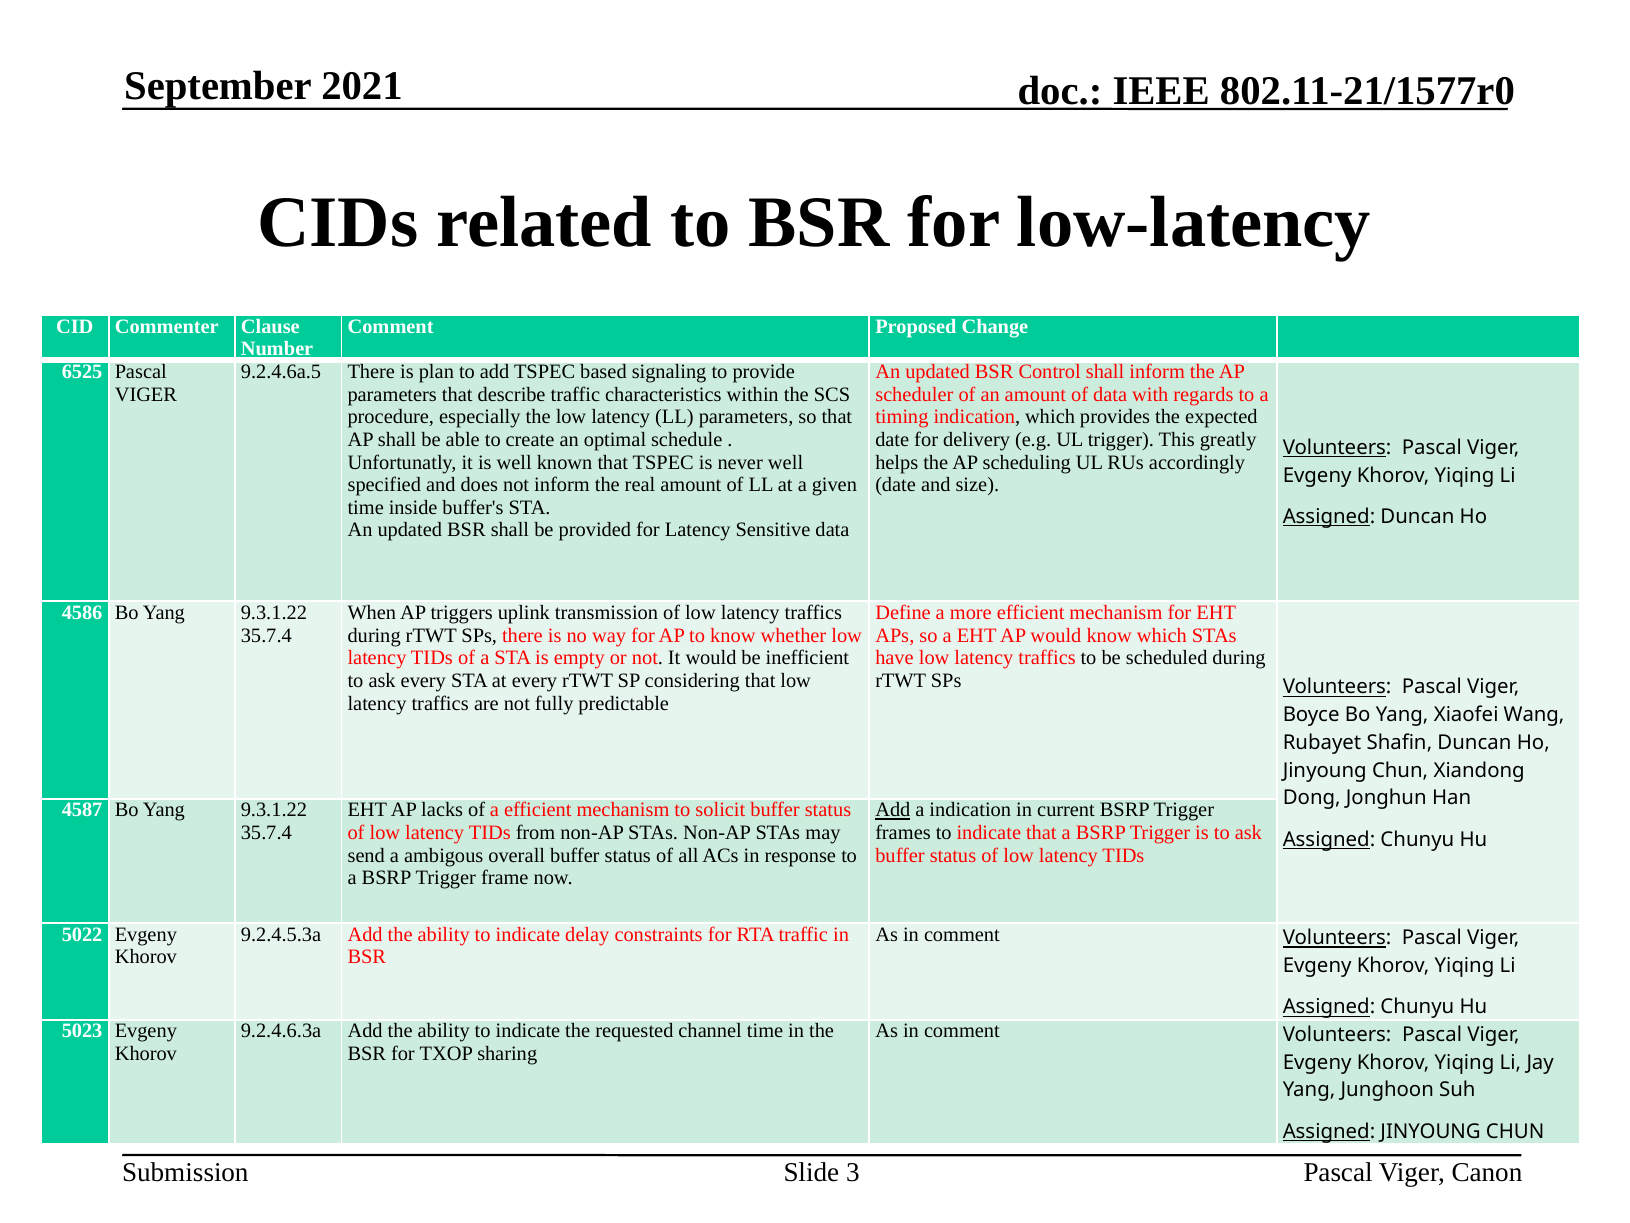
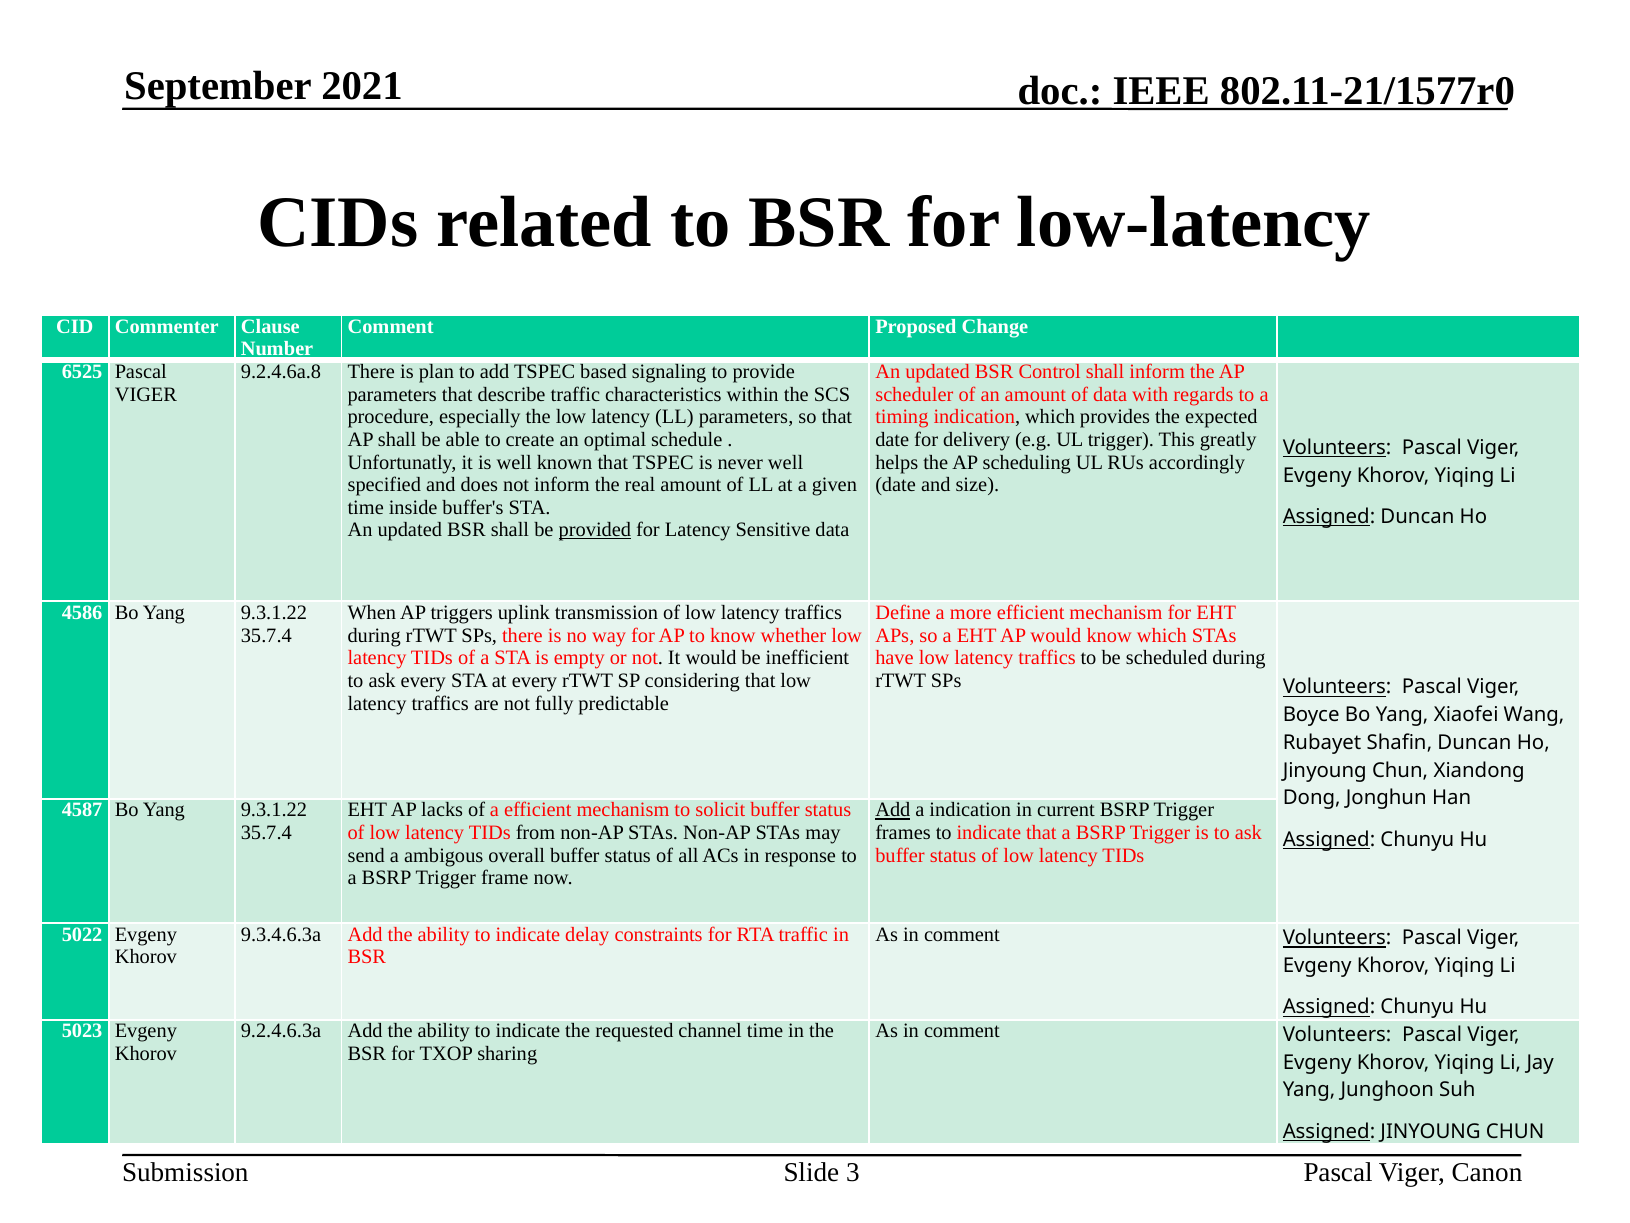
9.2.4.6a.5: 9.2.4.6a.5 -> 9.2.4.6a.8
provided underline: none -> present
9.2.4.5.3a: 9.2.4.5.3a -> 9.3.4.6.3a
